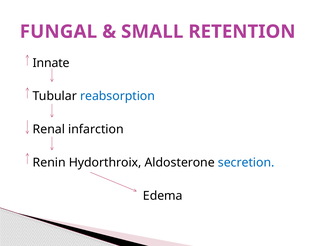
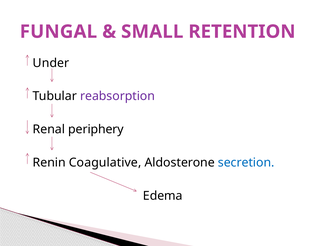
Innate: Innate -> Under
reabsorption colour: blue -> purple
infarction: infarction -> periphery
Hydorthroix: Hydorthroix -> Coagulative
